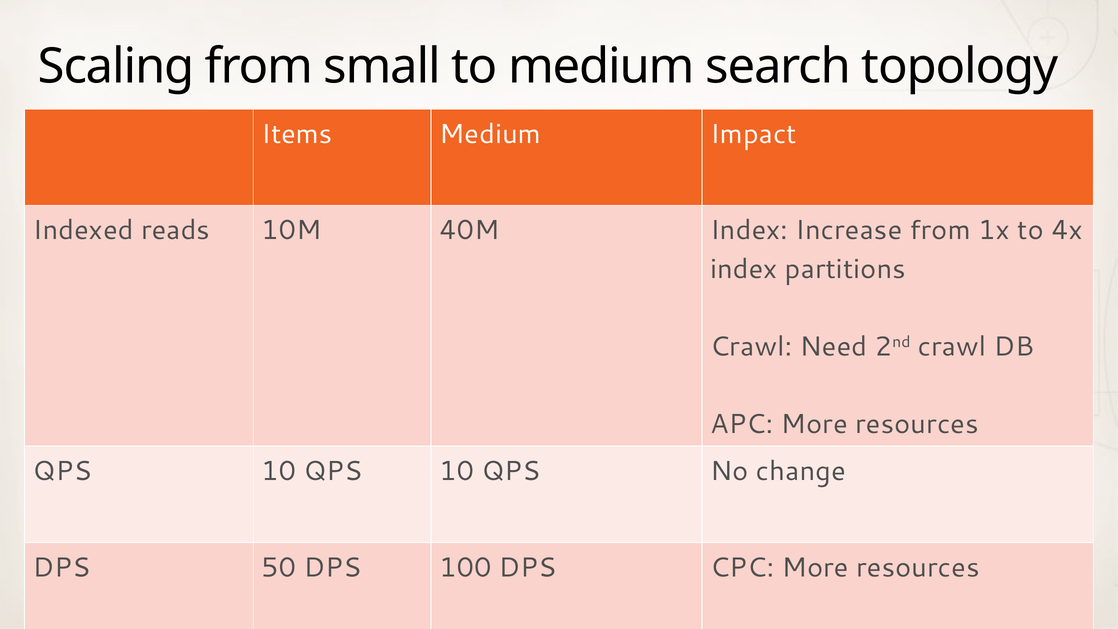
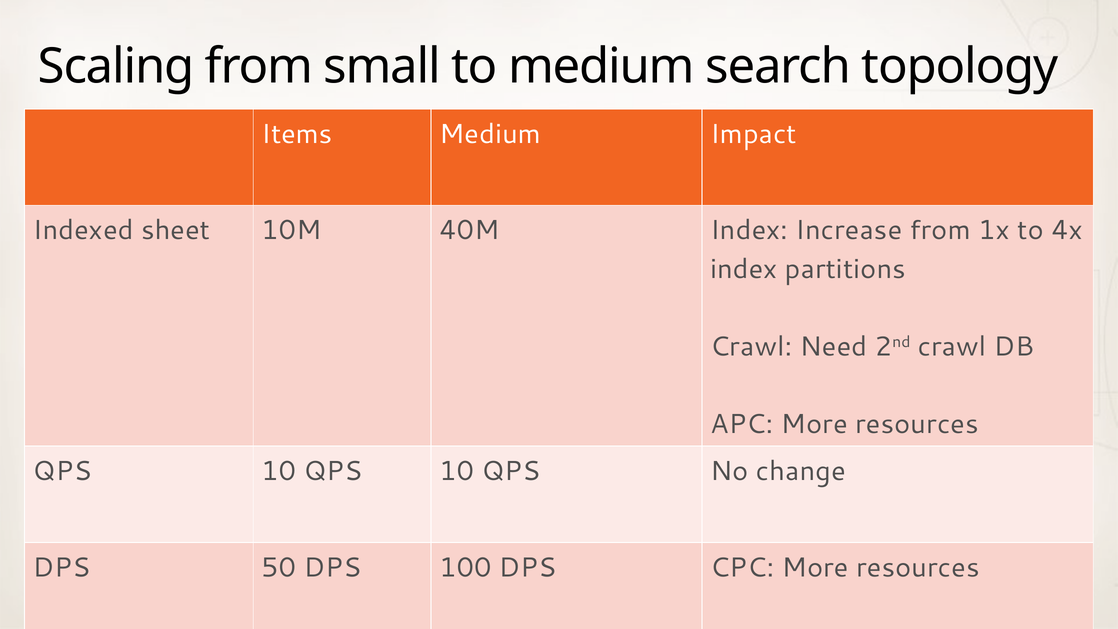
reads: reads -> sheet
